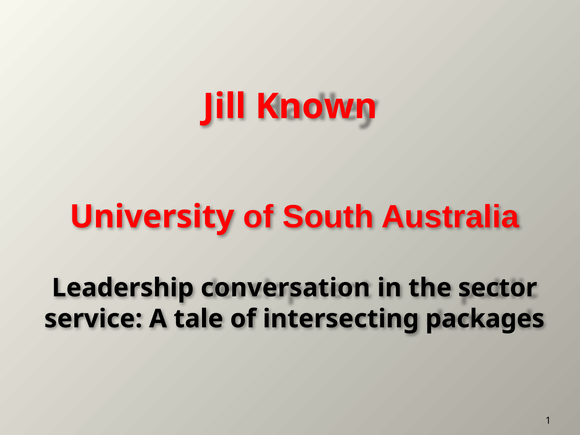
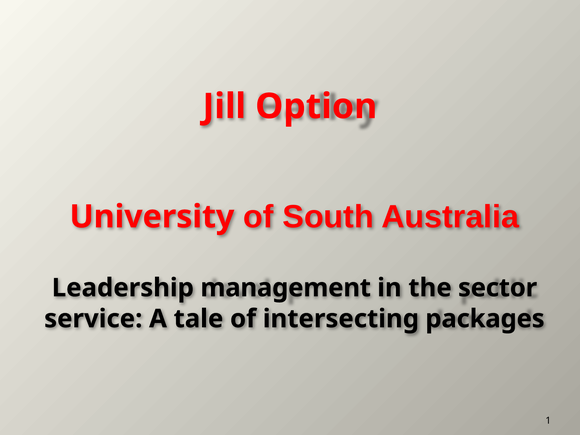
Known: Known -> Option
conversation: conversation -> management
